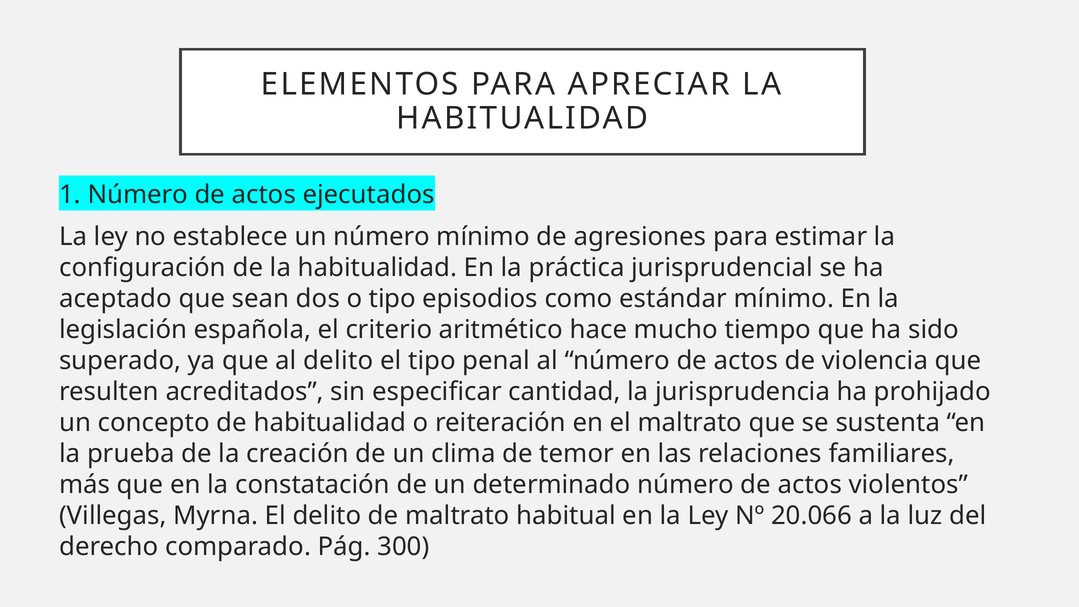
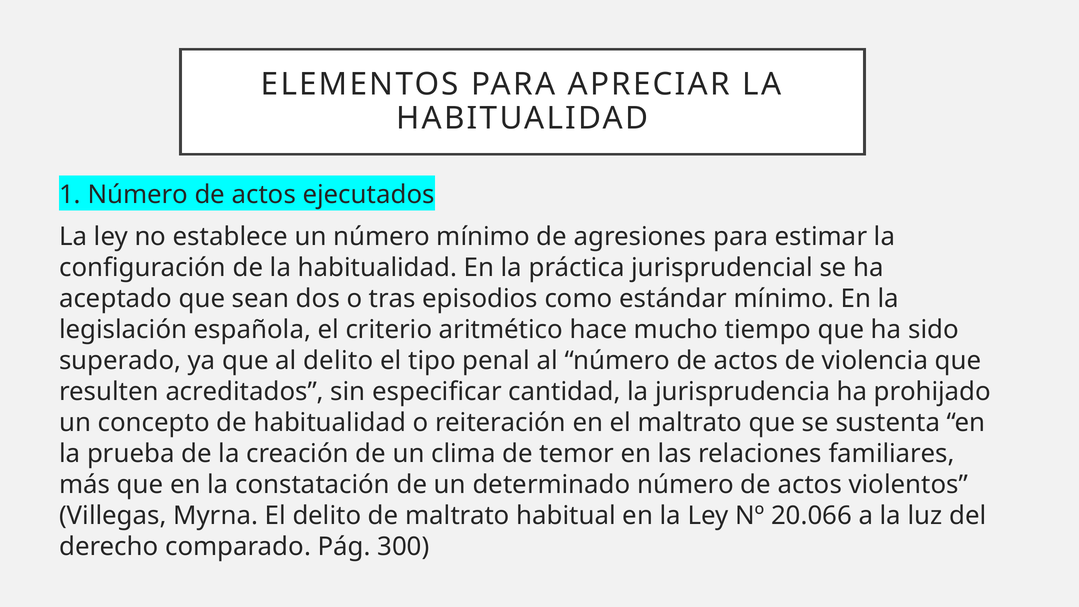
o tipo: tipo -> tras
